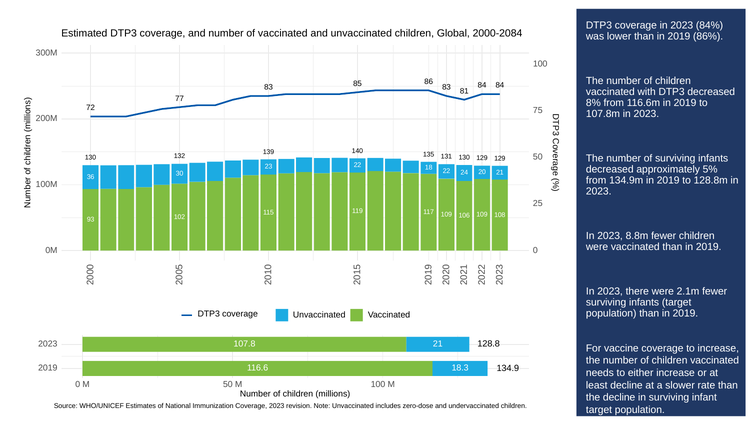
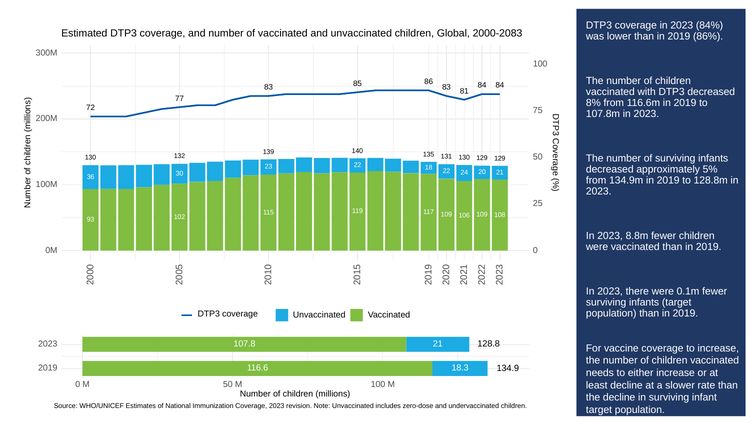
2000-2084: 2000-2084 -> 2000-2083
2.1m: 2.1m -> 0.1m
